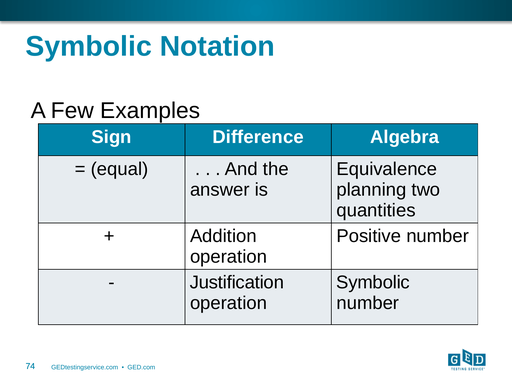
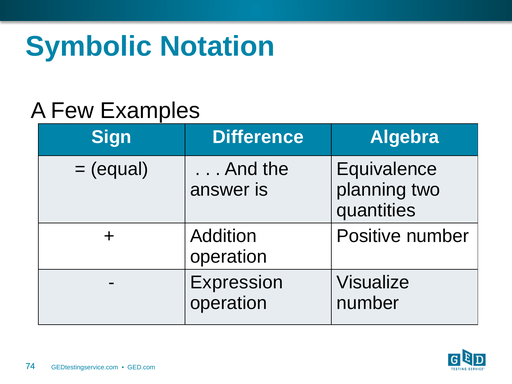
Justification: Justification -> Expression
Symbolic at (373, 283): Symbolic -> Visualize
